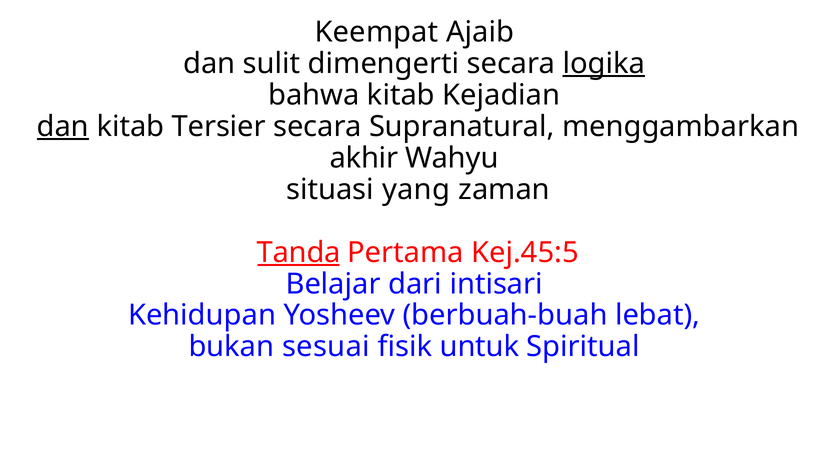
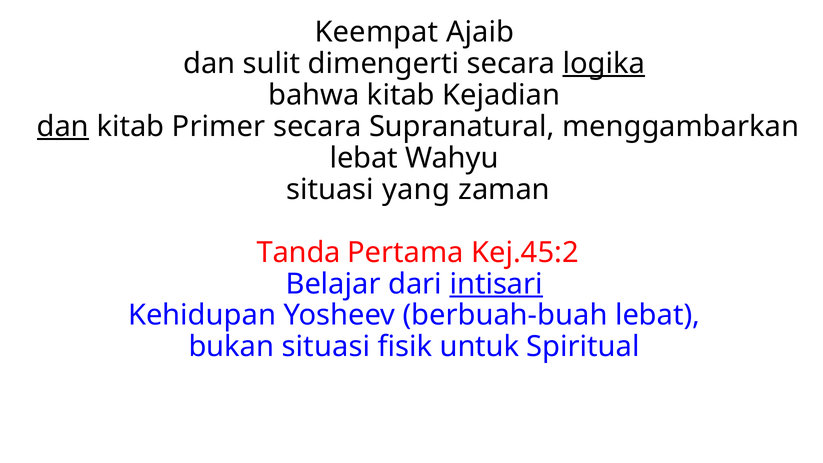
Tersier: Tersier -> Primer
akhir at (364, 158): akhir -> lebat
Tanda underline: present -> none
Kej.45:5: Kej.45:5 -> Kej.45:2
intisari underline: none -> present
bukan sesuai: sesuai -> situasi
